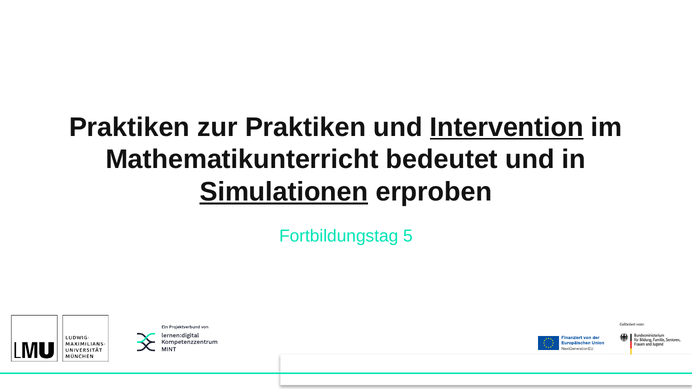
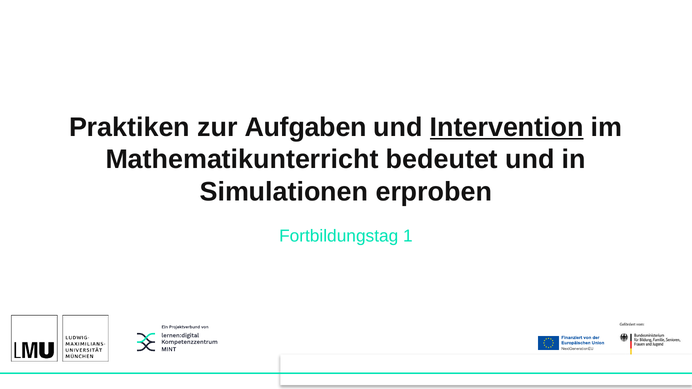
zur Praktiken: Praktiken -> Aufgaben
Simulationen underline: present -> none
5: 5 -> 1
